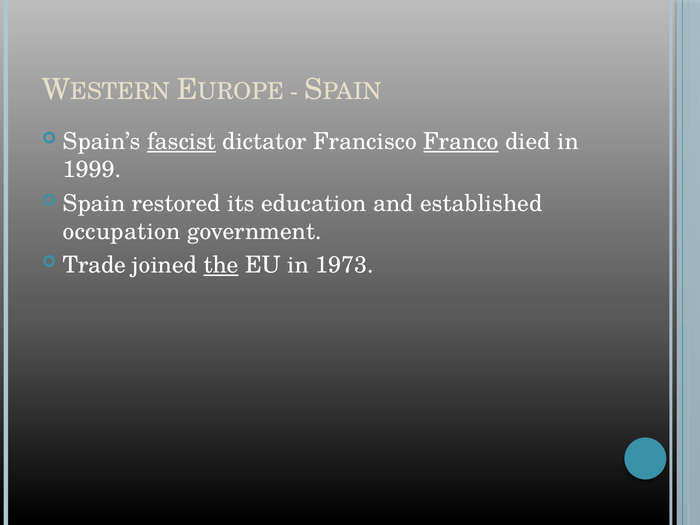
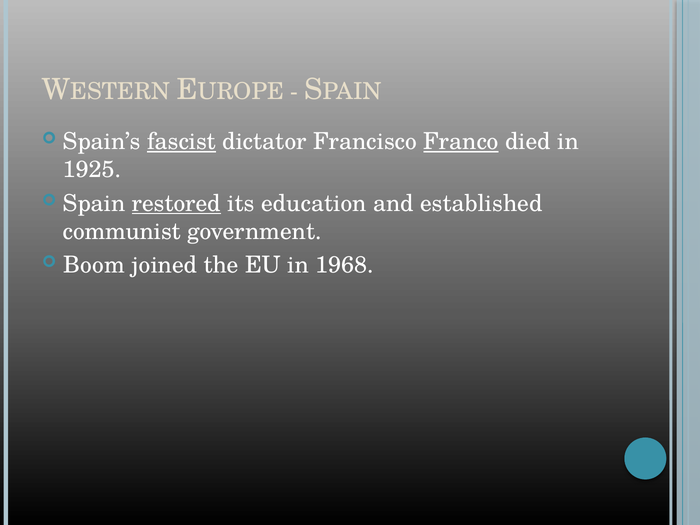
1999: 1999 -> 1925
restored underline: none -> present
occupation: occupation -> communist
Trade: Trade -> Boom
the underline: present -> none
1973: 1973 -> 1968
